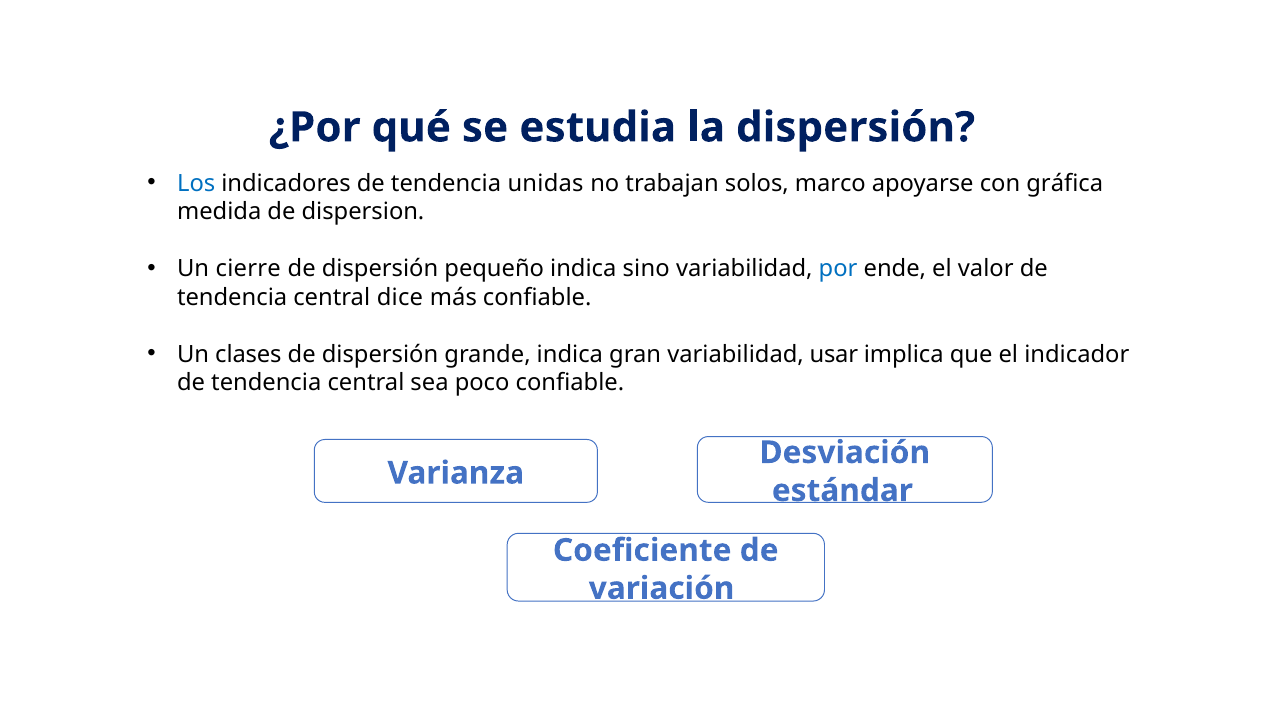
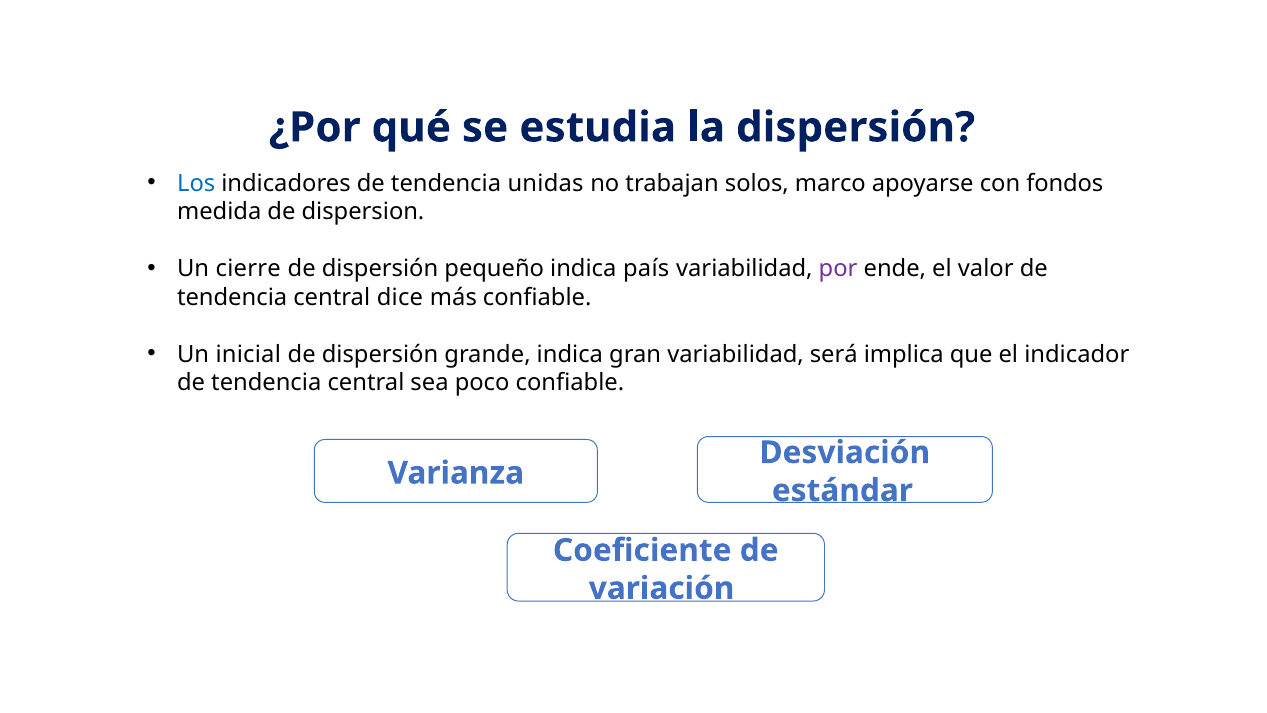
gráfica: gráfica -> fondos
sino: sino -> país
por colour: blue -> purple
clases: clases -> inicial
usar: usar -> será
